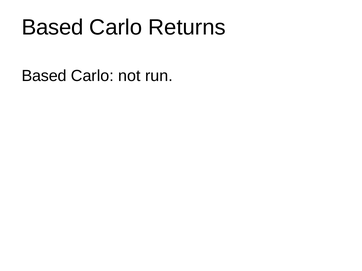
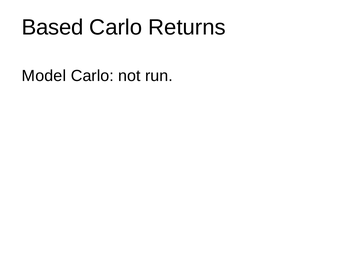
Based at (44, 76): Based -> Model
